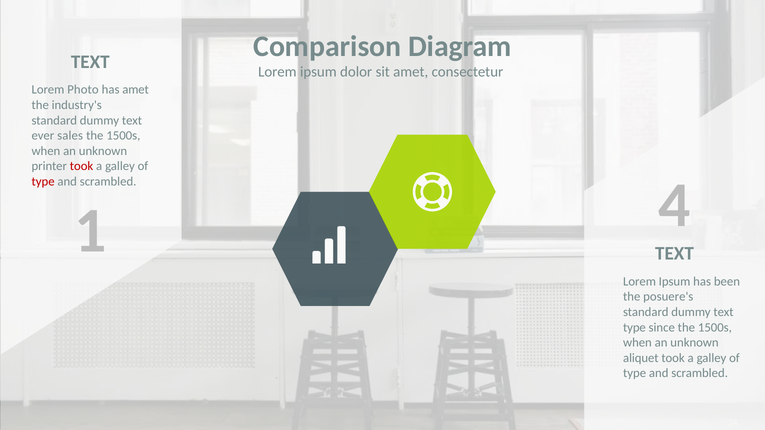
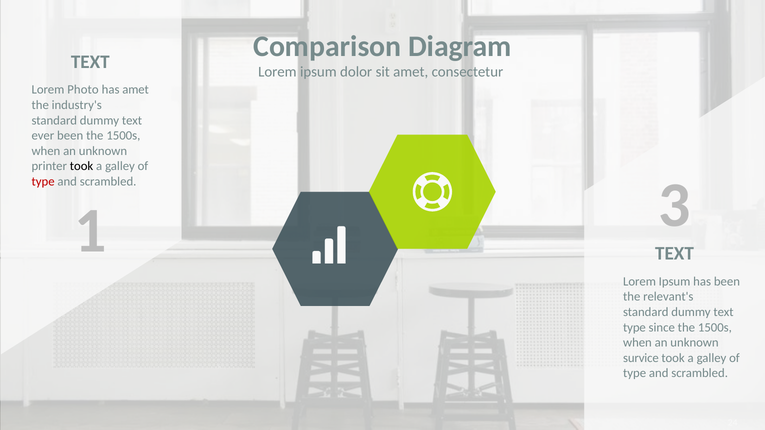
ever sales: sales -> been
took at (82, 166) colour: red -> black
4: 4 -> 3
posuere's: posuere's -> relevant's
aliquet: aliquet -> survice
